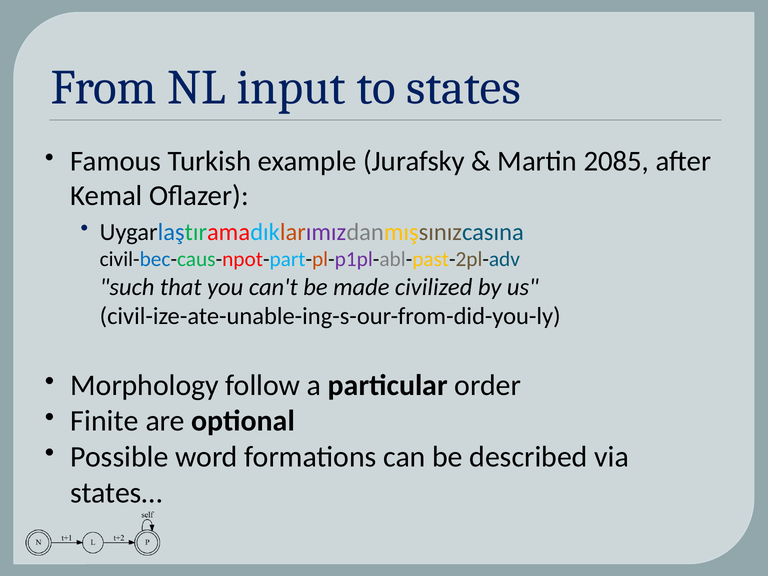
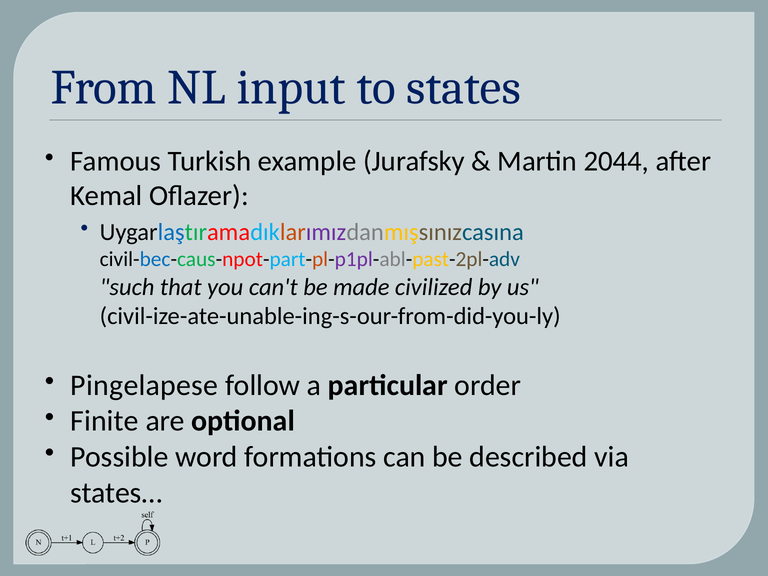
2085: 2085 -> 2044
Morphology: Morphology -> Pingelapese
